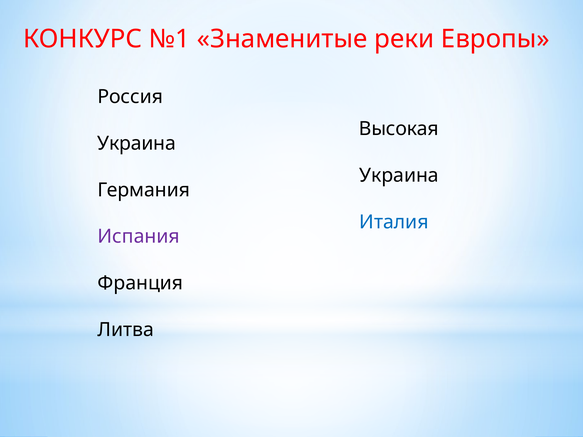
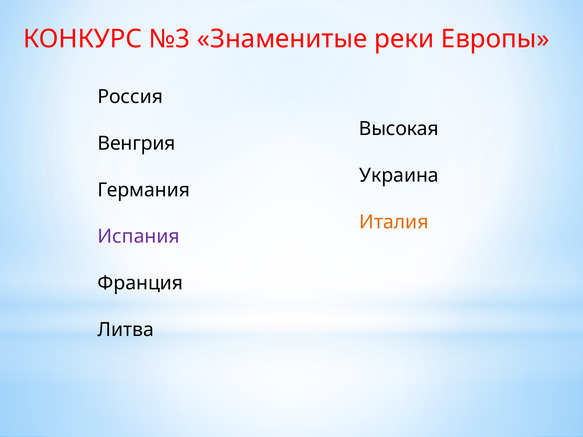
№1: №1 -> №3
Украина at (137, 143): Украина -> Венгрия
Италия colour: blue -> orange
